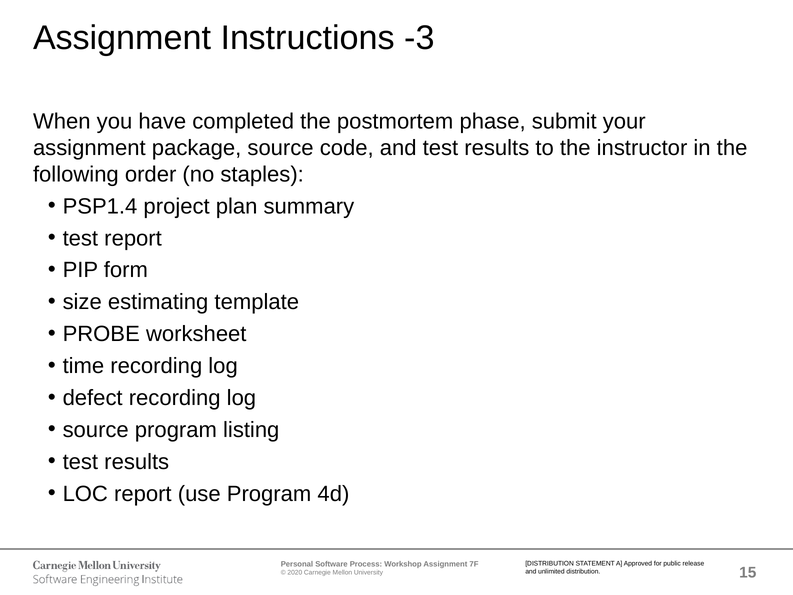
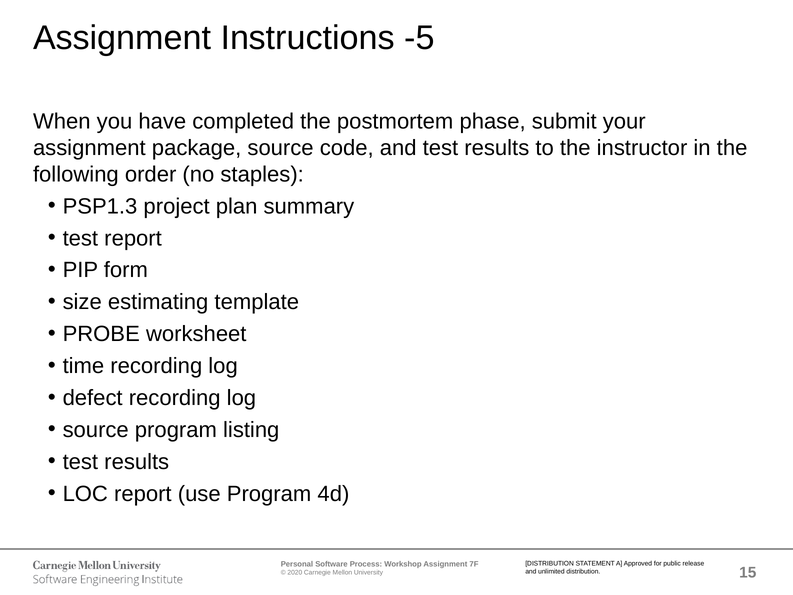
-3: -3 -> -5
PSP1.4: PSP1.4 -> PSP1.3
